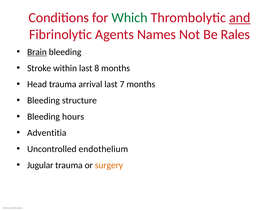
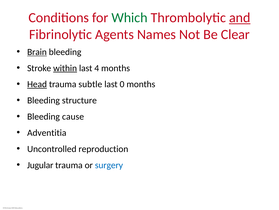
Rales: Rales -> Clear
within underline: none -> present
8: 8 -> 4
Head underline: none -> present
arrival: arrival -> subtle
7: 7 -> 0
hours: hours -> cause
endothelium: endothelium -> reproduction
surgery colour: orange -> blue
